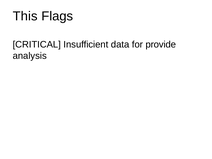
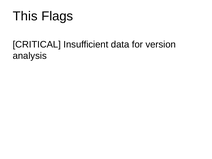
provide: provide -> version
